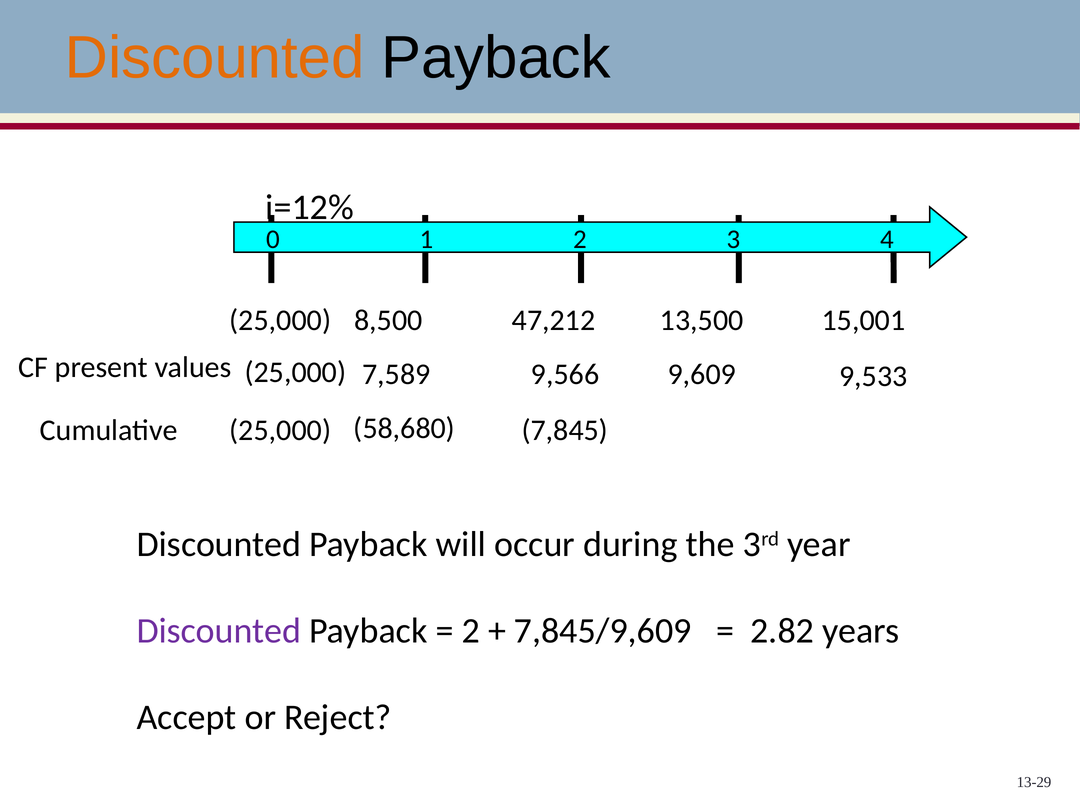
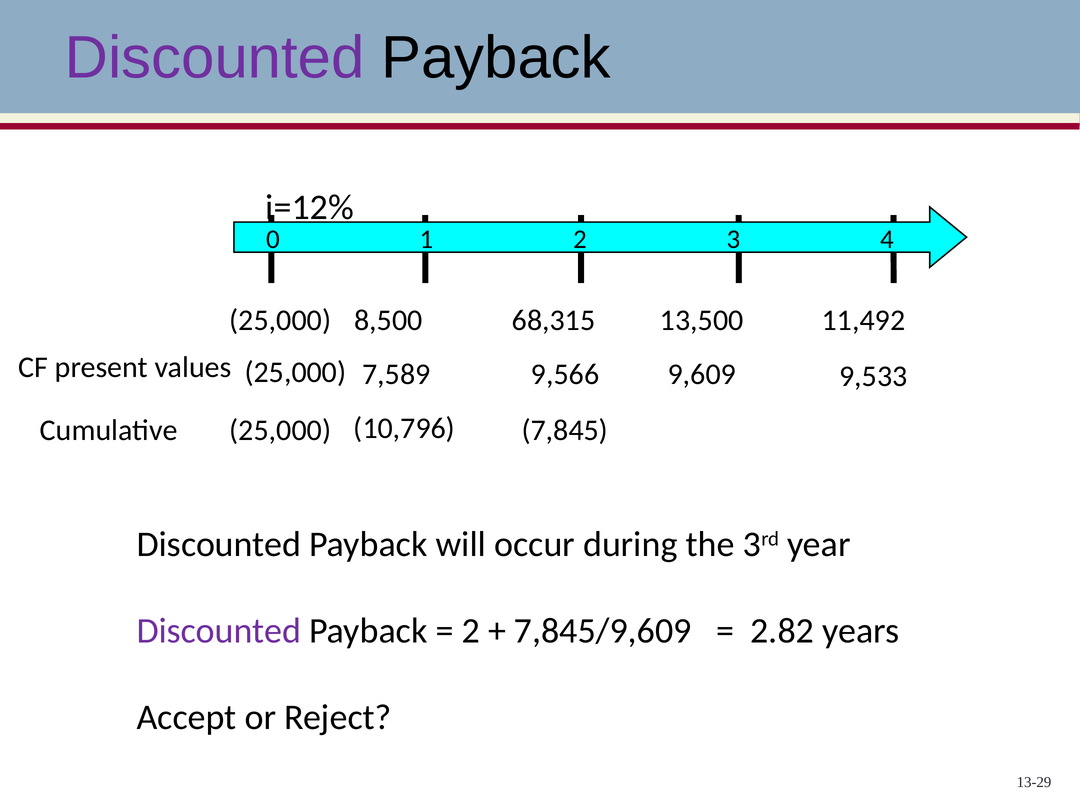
Discounted at (215, 58) colour: orange -> purple
47,212: 47,212 -> 68,315
15,001: 15,001 -> 11,492
58,680: 58,680 -> 10,796
